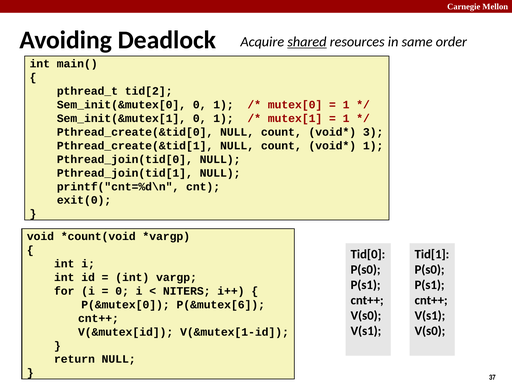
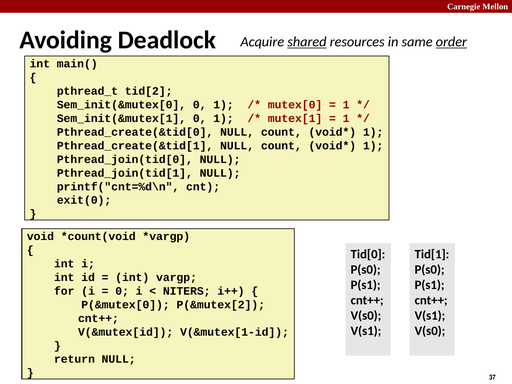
order underline: none -> present
3 at (373, 132): 3 -> 1
P(&mutex[6: P(&mutex[6 -> P(&mutex[2
